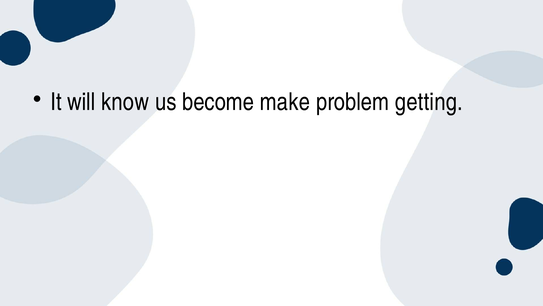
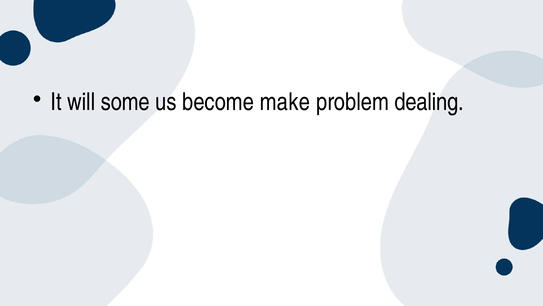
know: know -> some
getting: getting -> dealing
